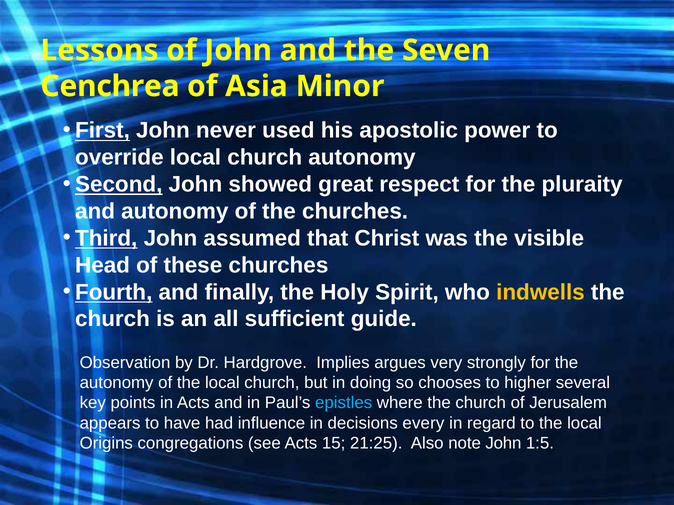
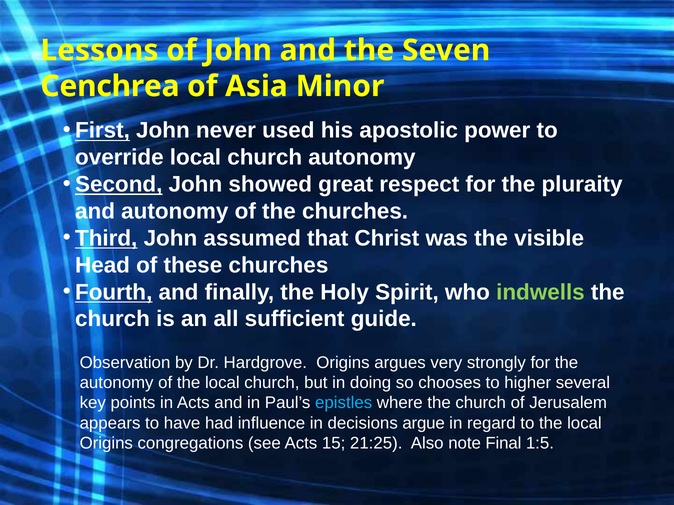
indwells colour: yellow -> light green
Hardgrove Implies: Implies -> Origins
every: every -> argue
note John: John -> Final
